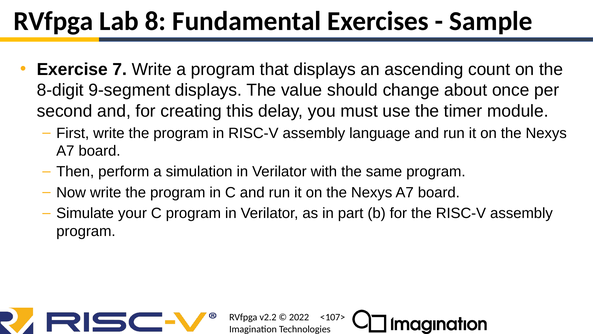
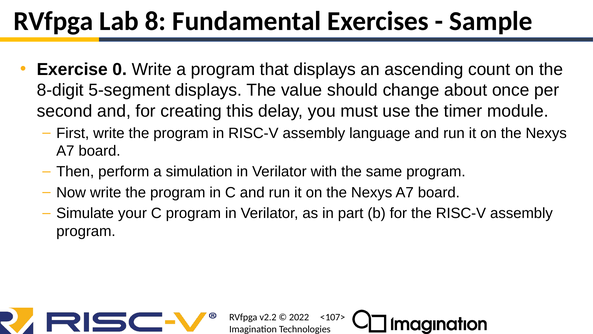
7: 7 -> 0
9-segment: 9-segment -> 5-segment
